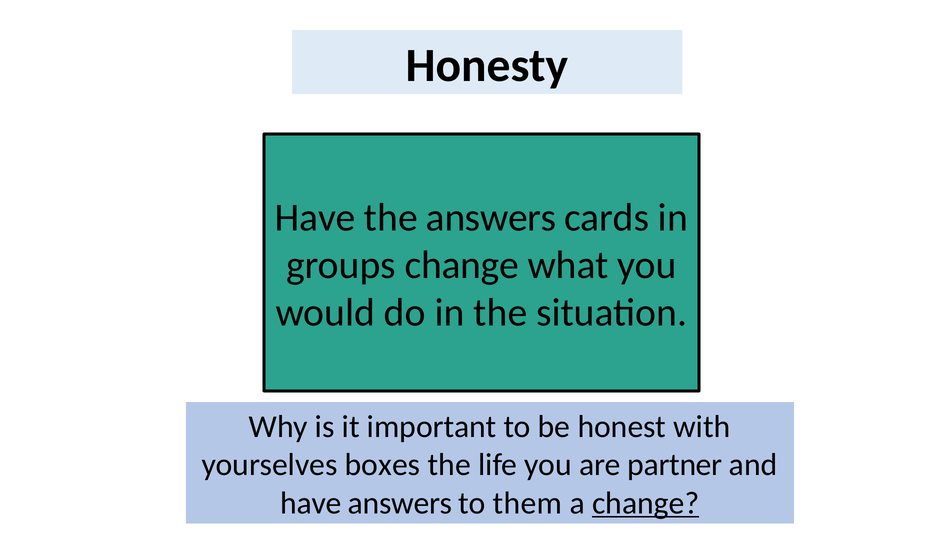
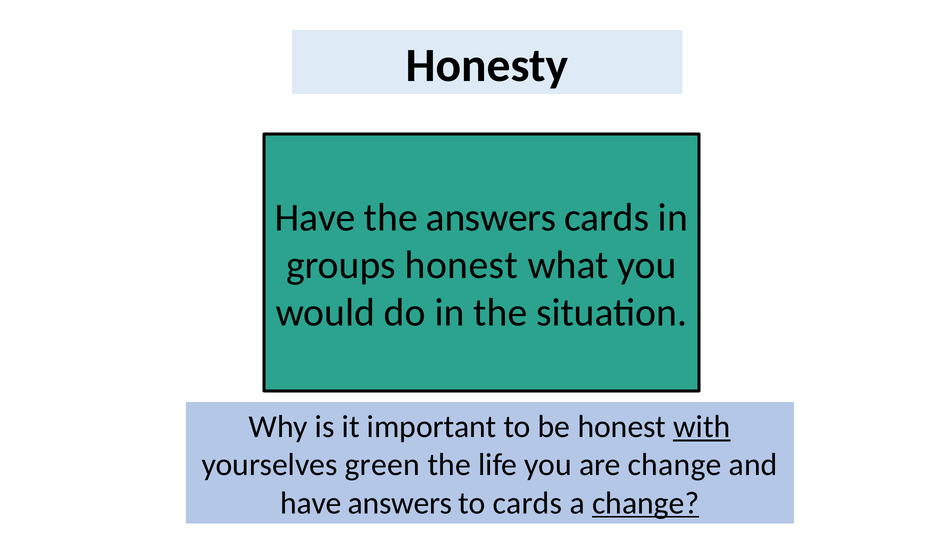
groups change: change -> honest
with underline: none -> present
boxes: boxes -> green
are partner: partner -> change
to them: them -> cards
